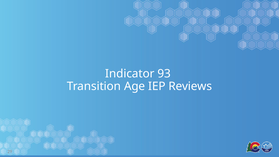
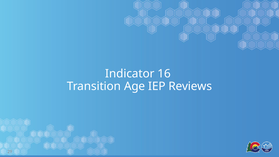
93: 93 -> 16
